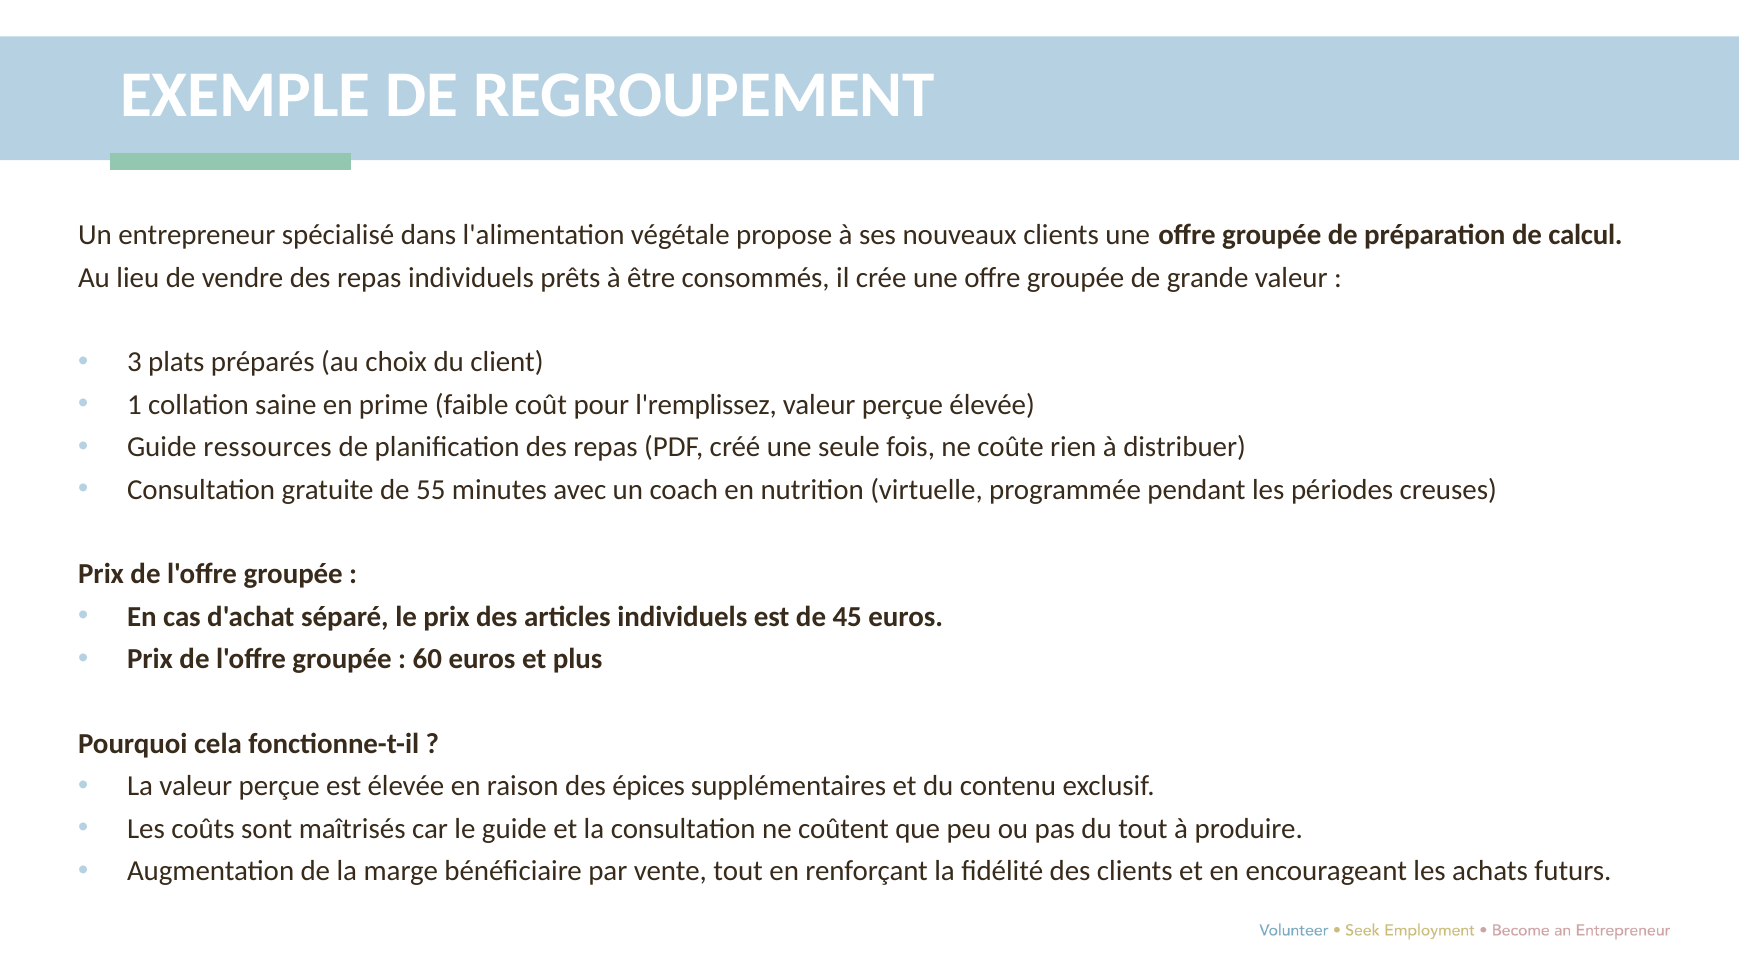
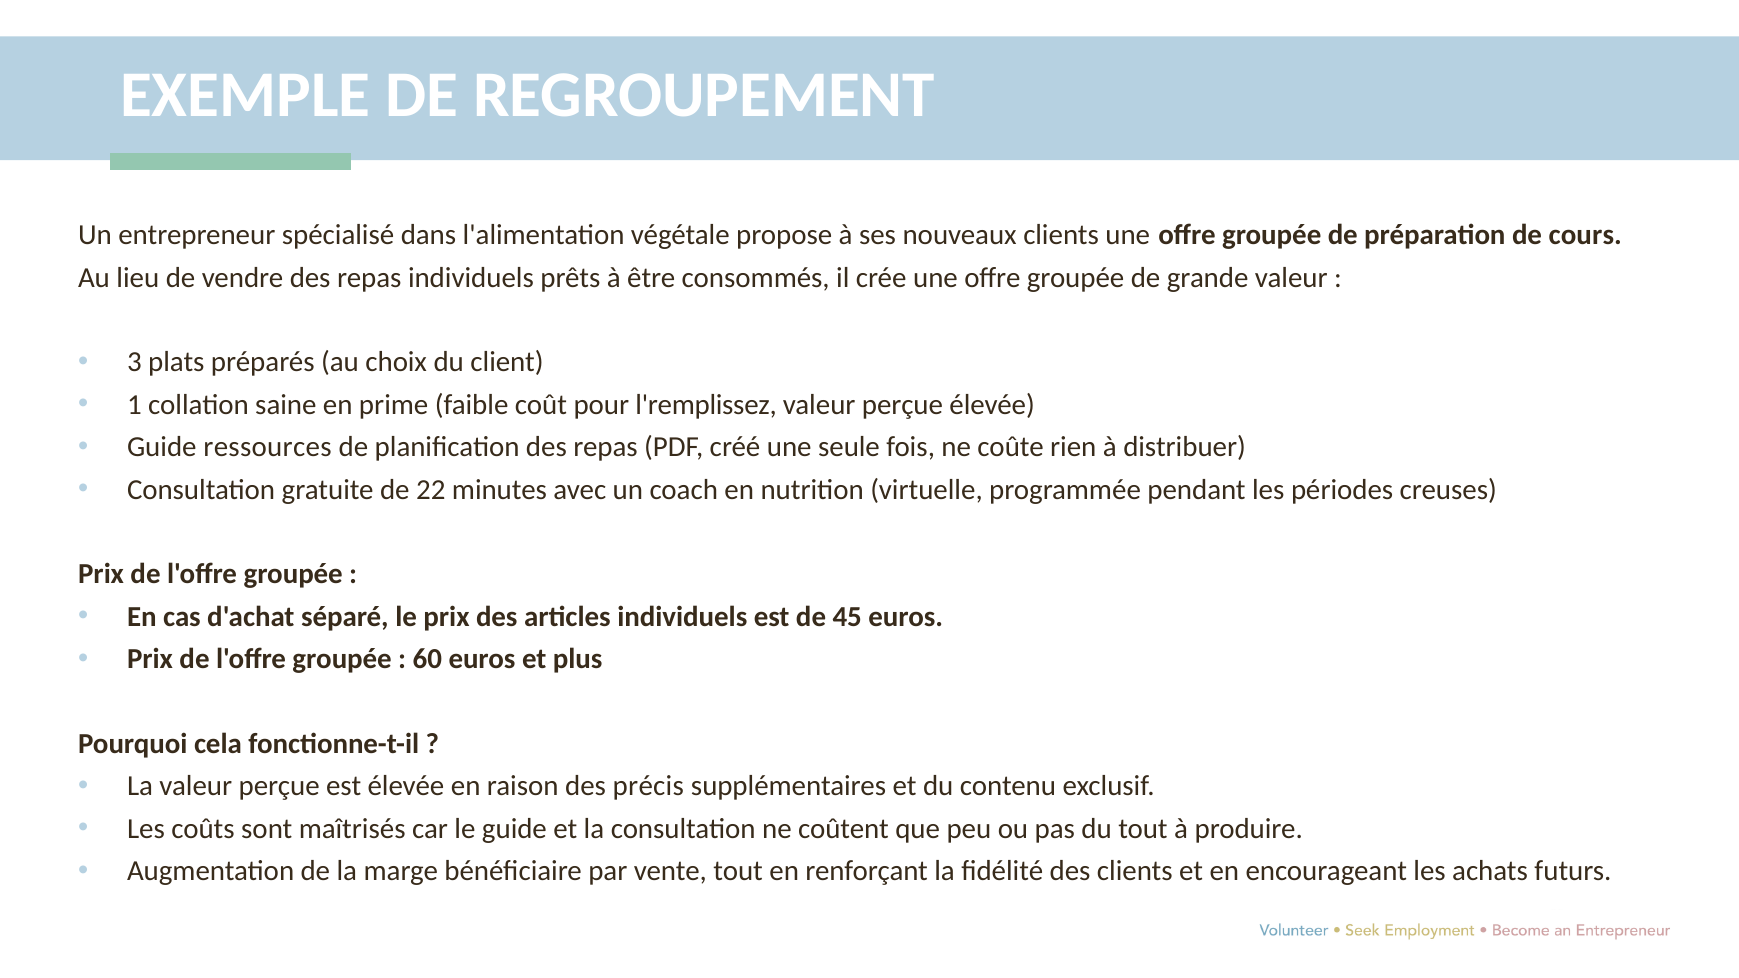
calcul: calcul -> cours
55: 55 -> 22
épices: épices -> précis
